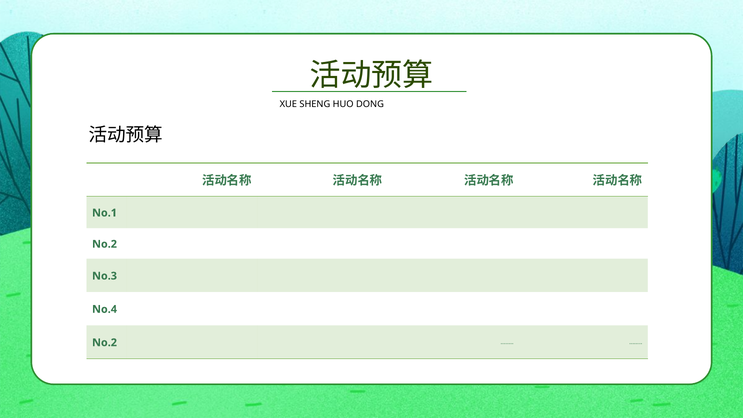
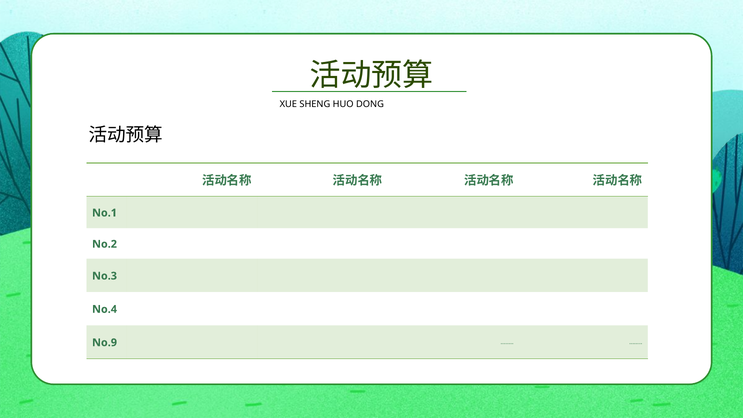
No.2 at (105, 343): No.2 -> No.9
